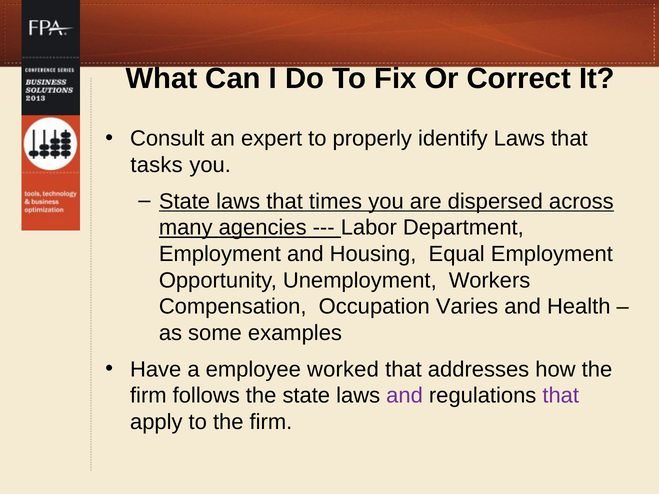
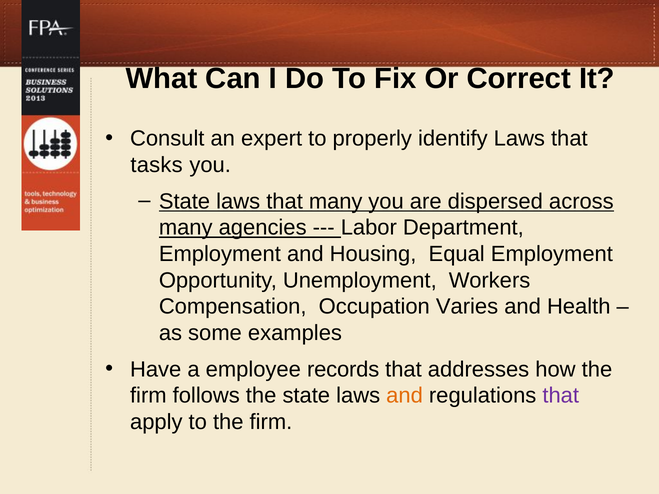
that times: times -> many
worked: worked -> records
and at (405, 396) colour: purple -> orange
